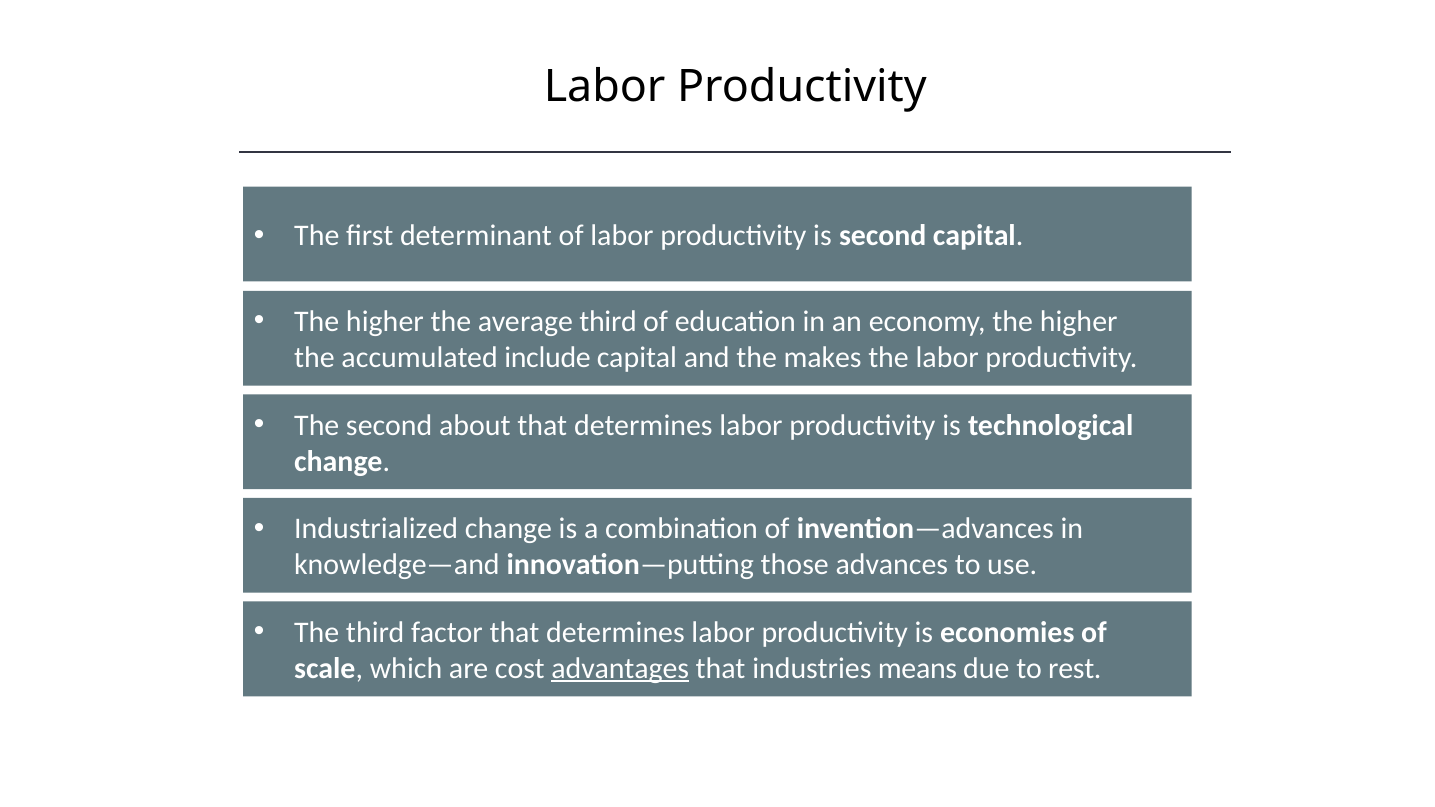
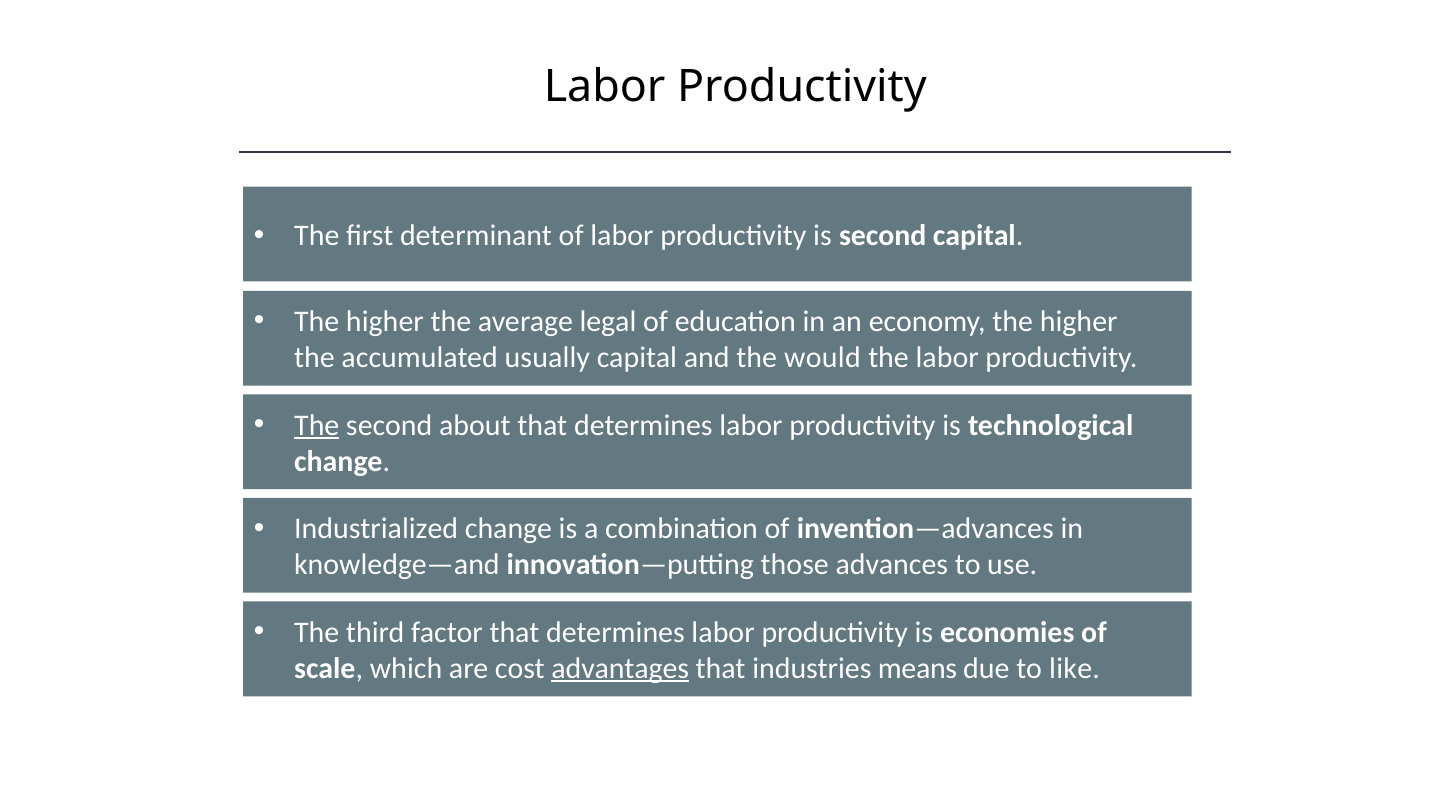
average third: third -> legal
include: include -> usually
makes: makes -> would
The at (317, 426) underline: none -> present
rest: rest -> like
